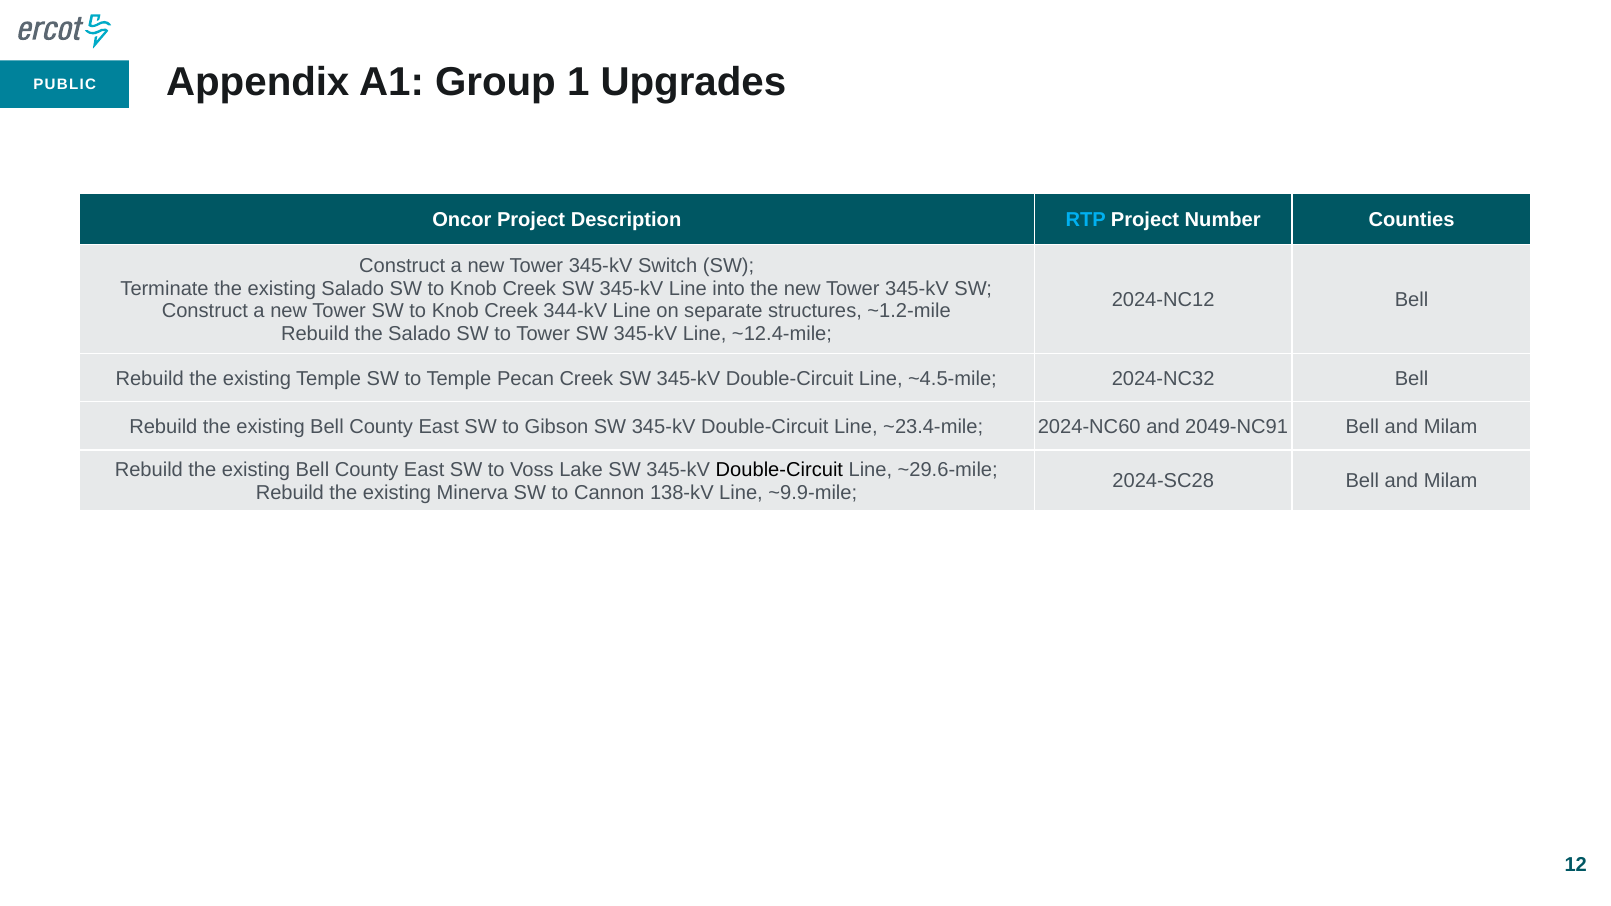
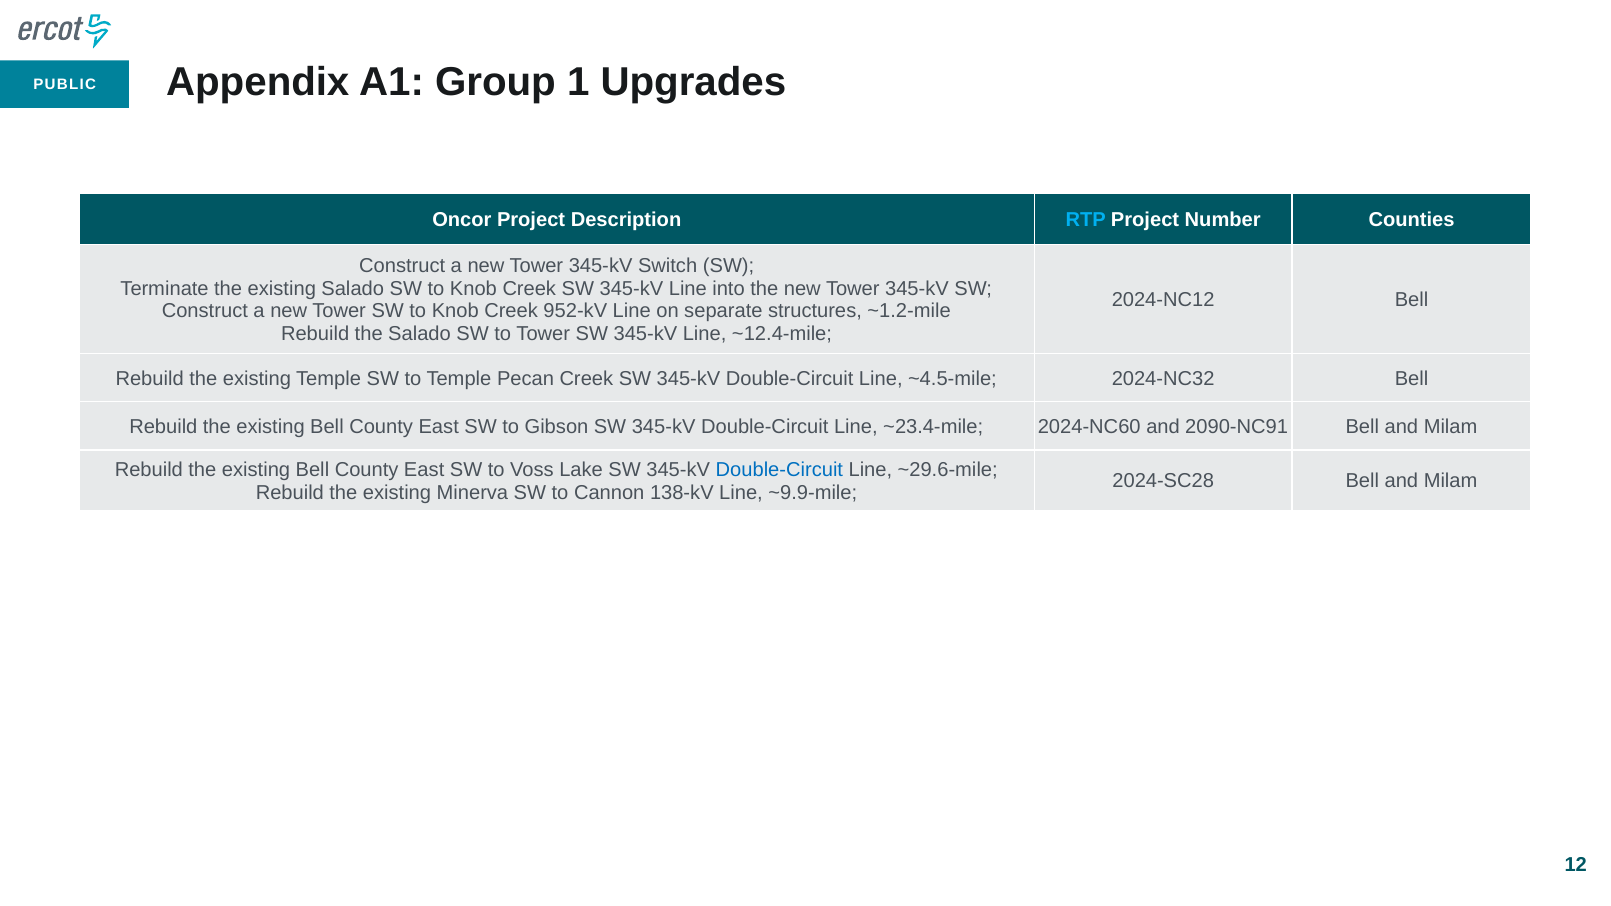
344-kV: 344-kV -> 952-kV
2049-NC91: 2049-NC91 -> 2090-NC91
Double-Circuit at (779, 470) colour: black -> blue
